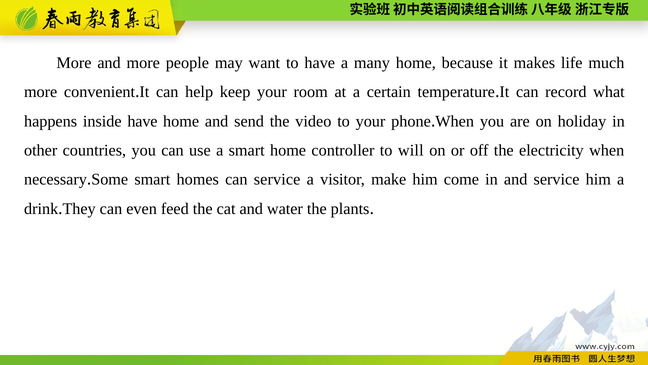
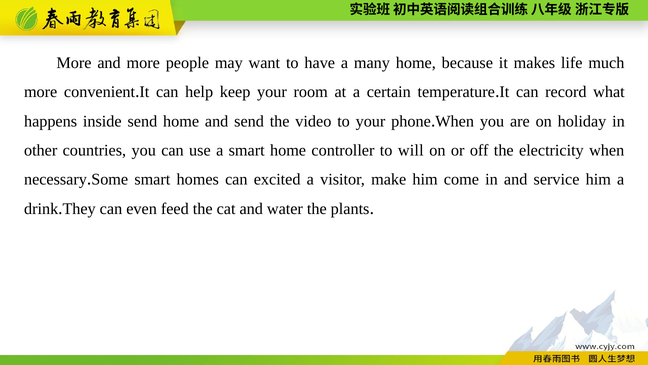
inside have: have -> send
can service: service -> excited
